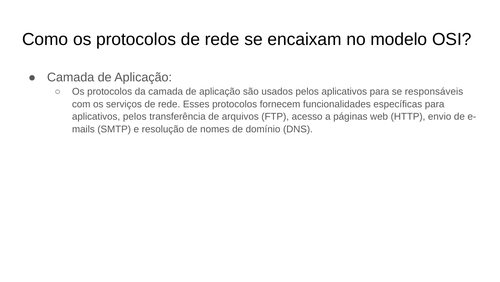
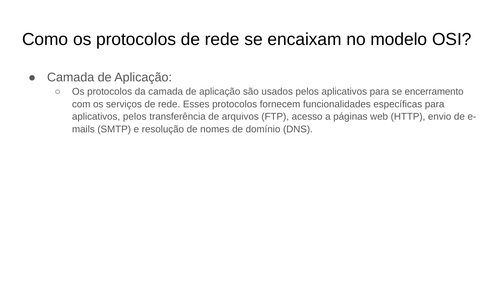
responsáveis: responsáveis -> encerramento
